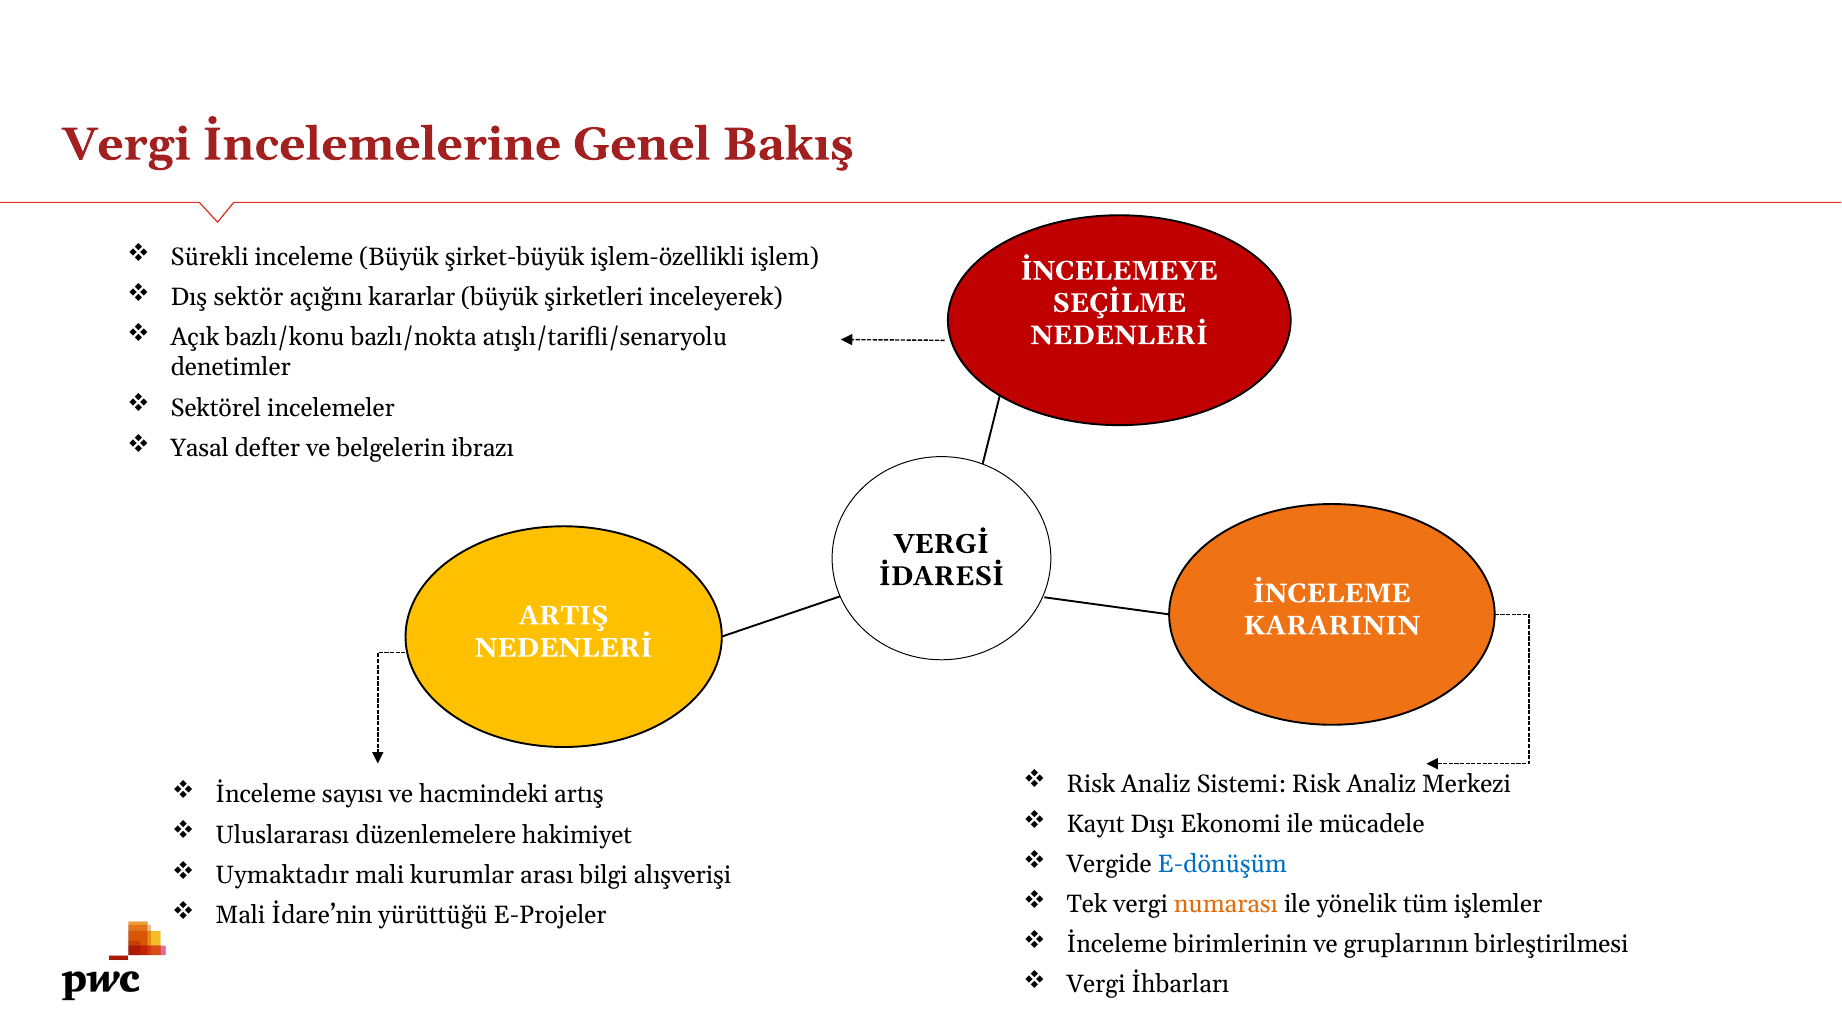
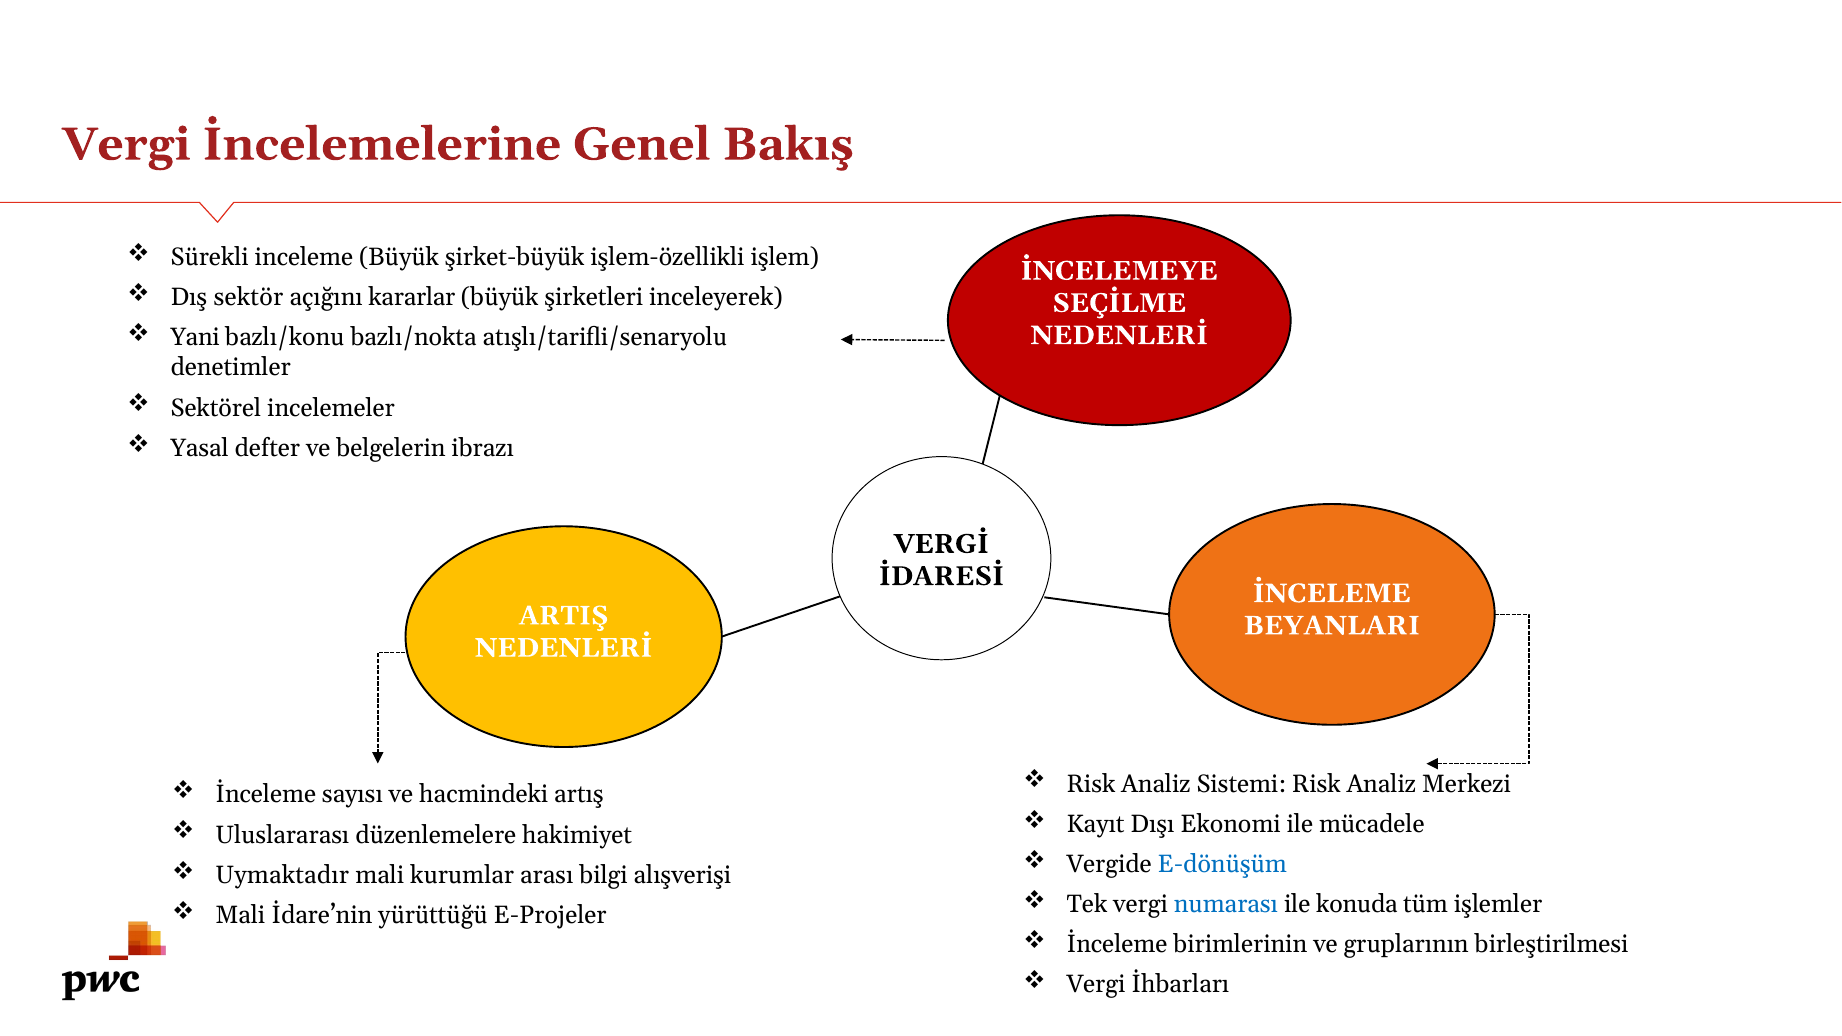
Açık: Açık -> Yani
KARARININ: KARARININ -> BEYANLARI
numarası colour: orange -> blue
yönelik: yönelik -> konuda
